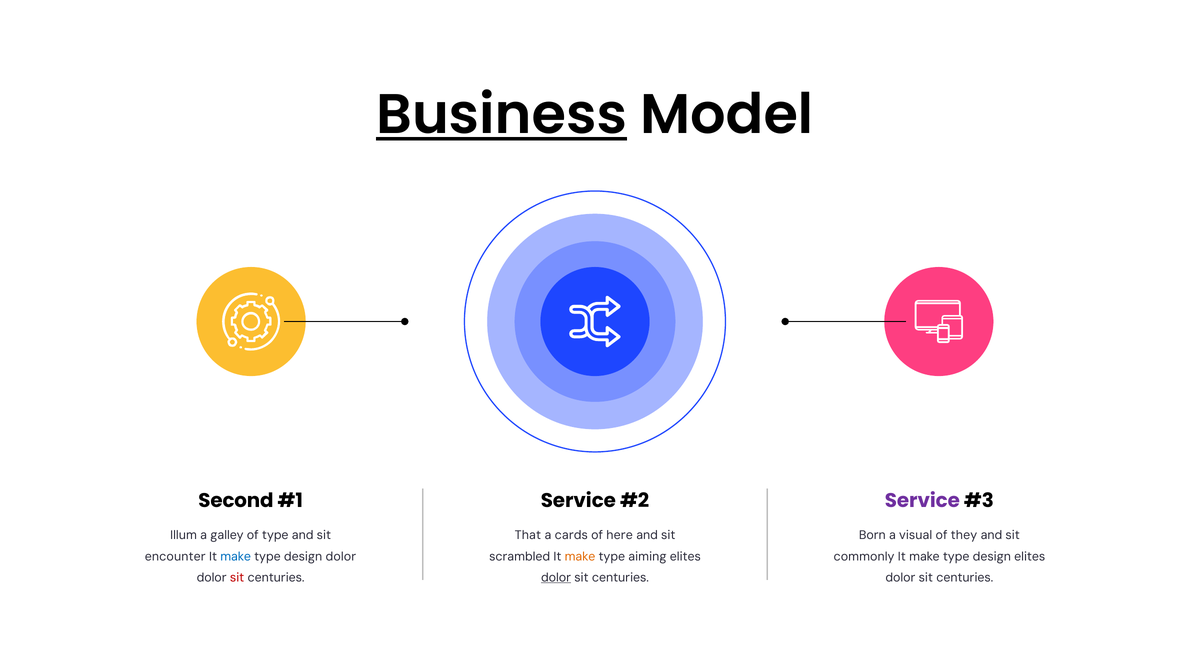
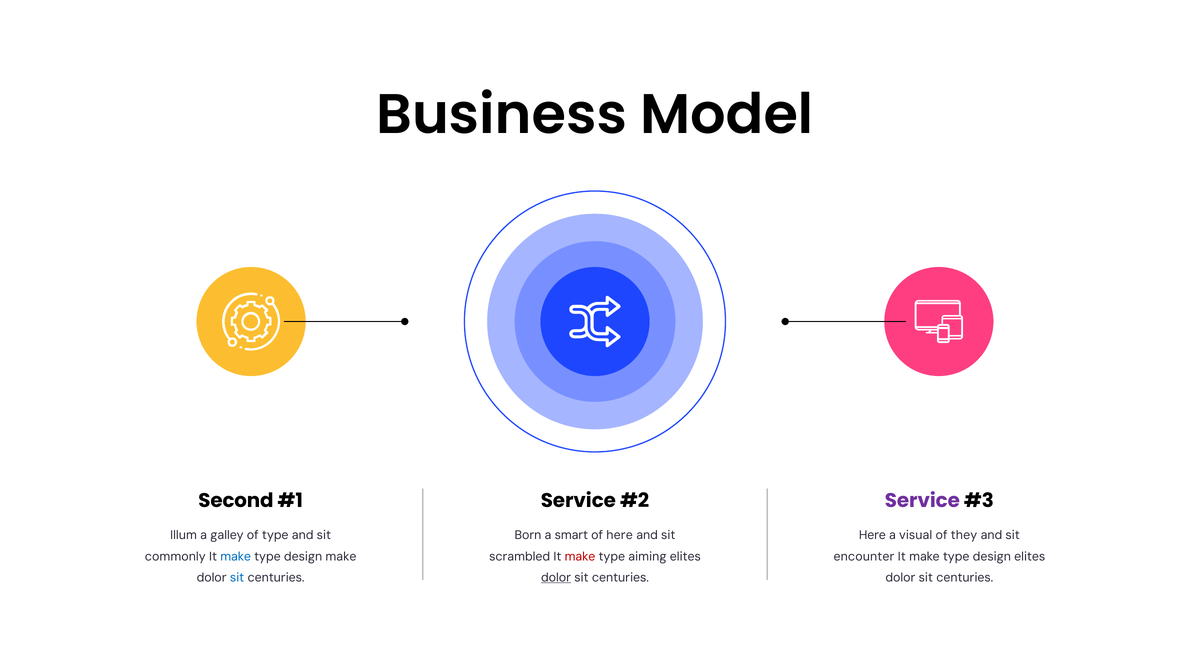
Business underline: present -> none
That: That -> Born
cards: cards -> smart
Born at (872, 536): Born -> Here
encounter: encounter -> commonly
design dolor: dolor -> make
make at (580, 557) colour: orange -> red
commonly: commonly -> encounter
sit at (237, 578) colour: red -> blue
